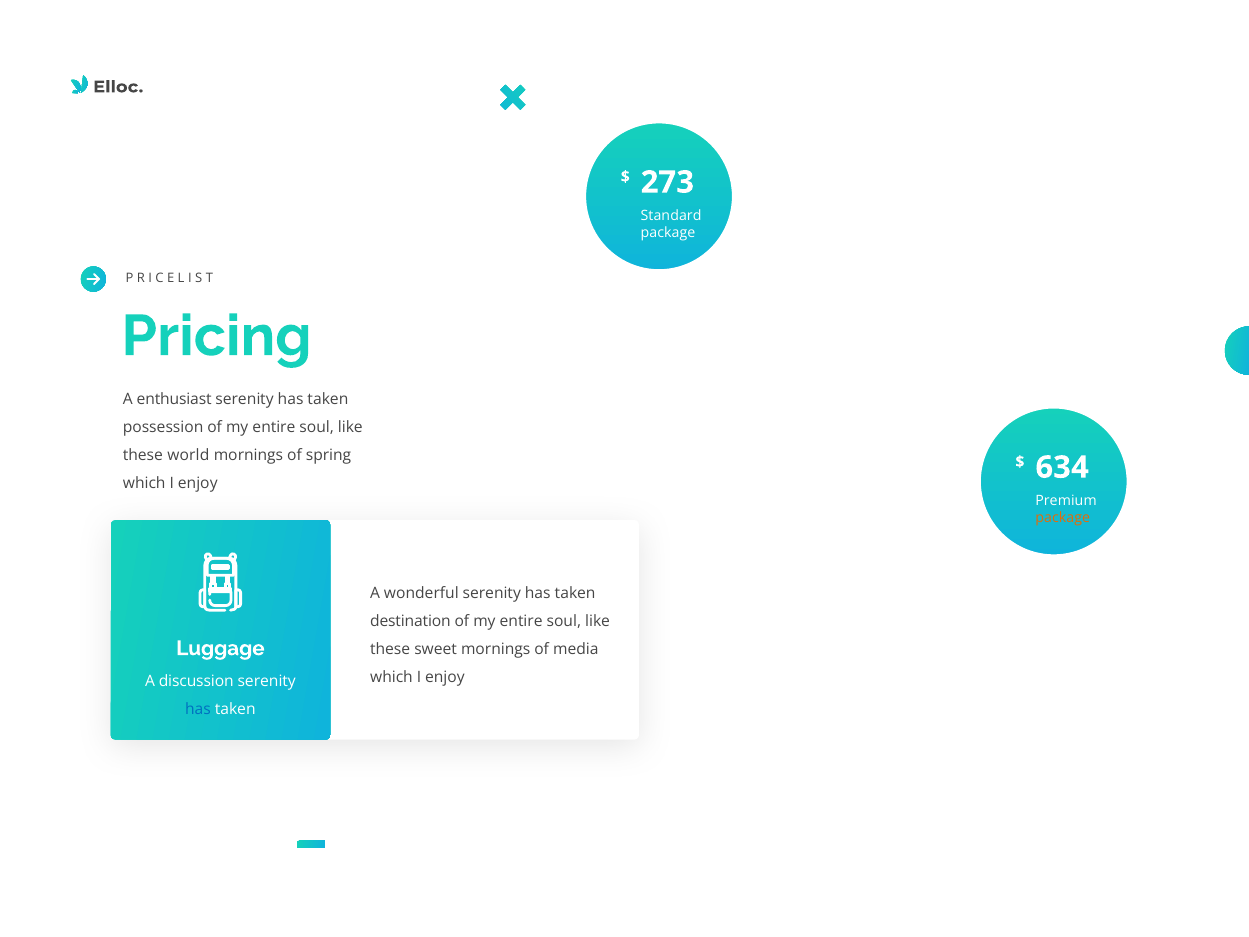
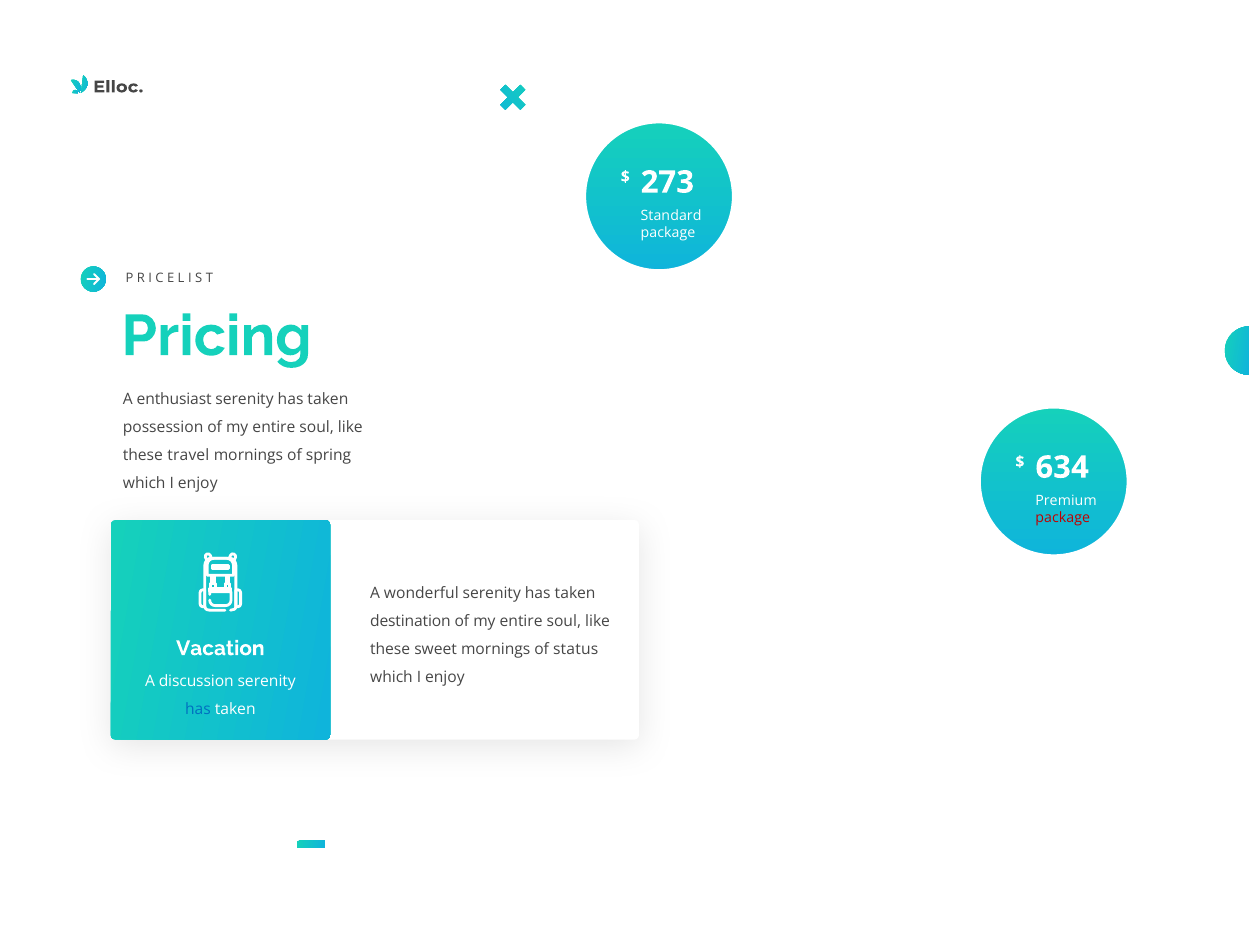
world: world -> travel
package at (1063, 518) colour: orange -> red
Luggage: Luggage -> Vacation
media: media -> status
